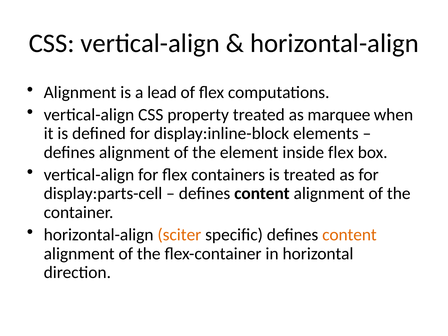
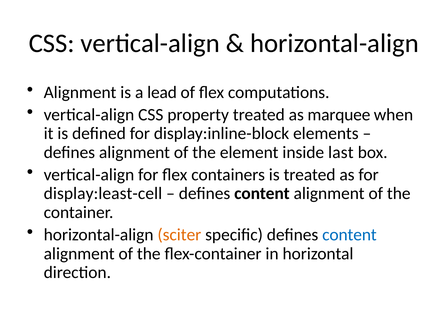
inside flex: flex -> last
display:parts-cell: display:parts-cell -> display:least-cell
content at (349, 235) colour: orange -> blue
